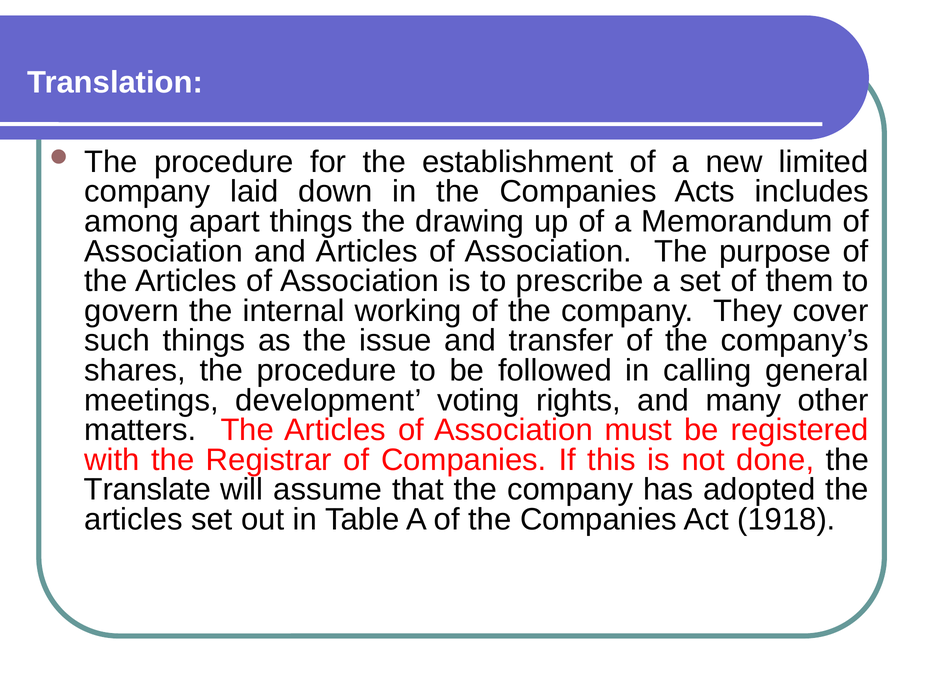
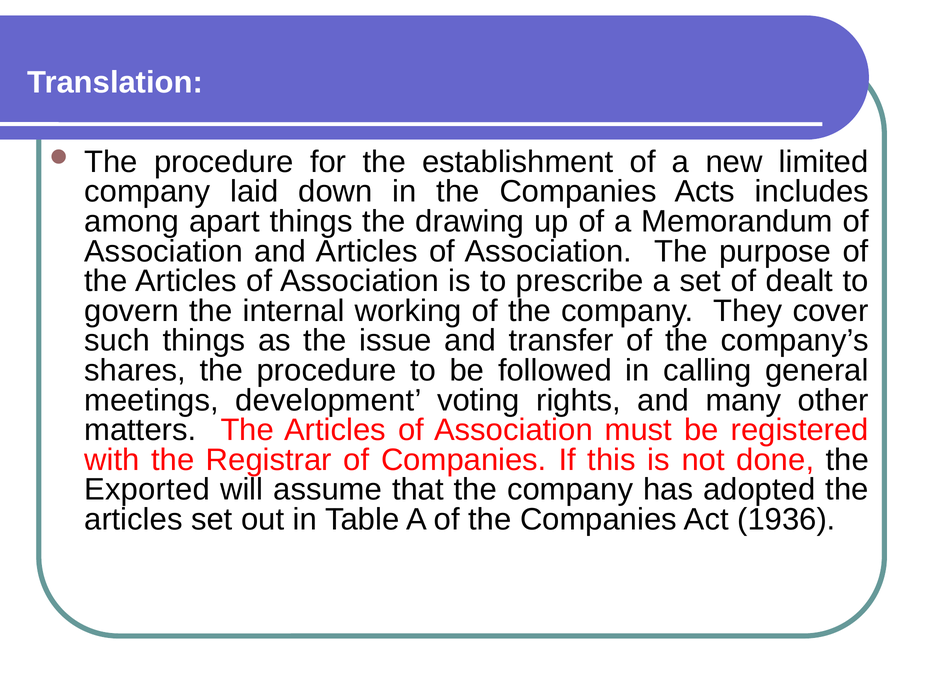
them: them -> dealt
Translate: Translate -> Exported
1918: 1918 -> 1936
